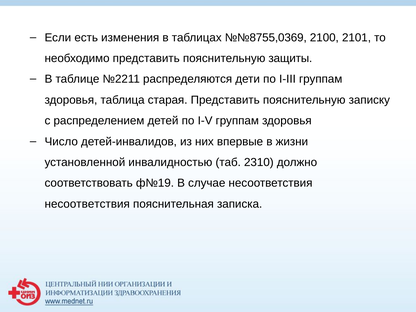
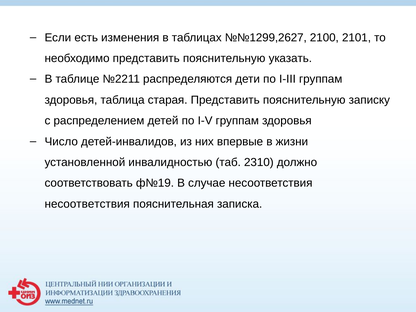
№№8755,0369: №№8755,0369 -> №№1299,2627
защиты: защиты -> указать
